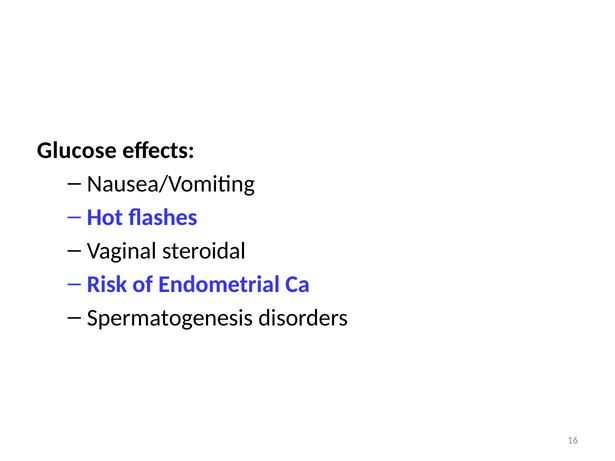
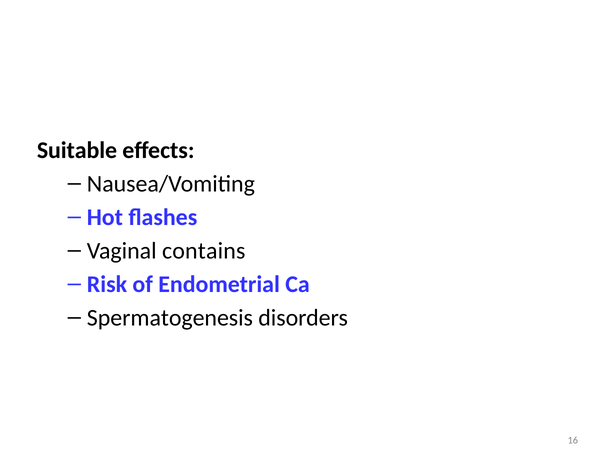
Glucose: Glucose -> Suitable
steroidal: steroidal -> contains
